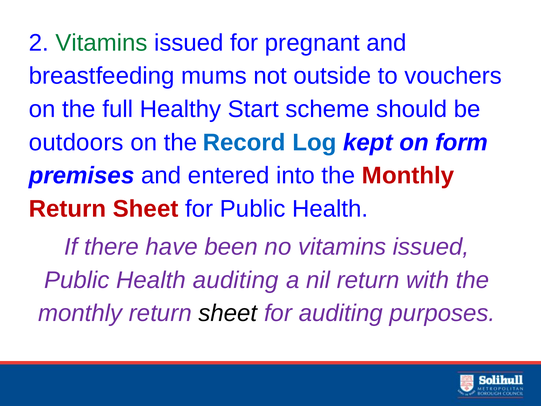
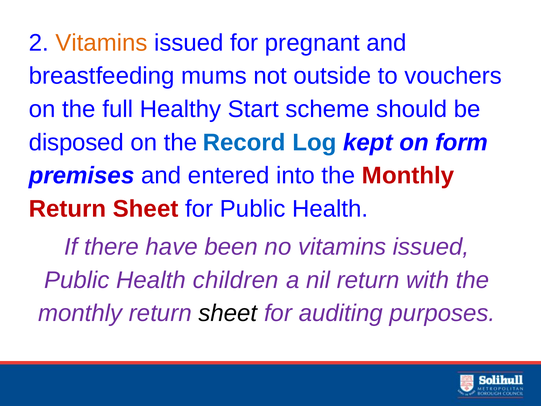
Vitamins at (101, 43) colour: green -> orange
outdoors: outdoors -> disposed
Health auditing: auditing -> children
